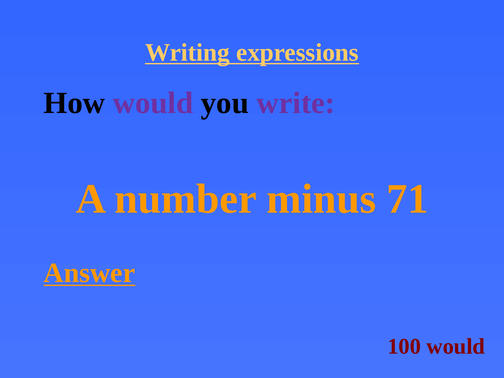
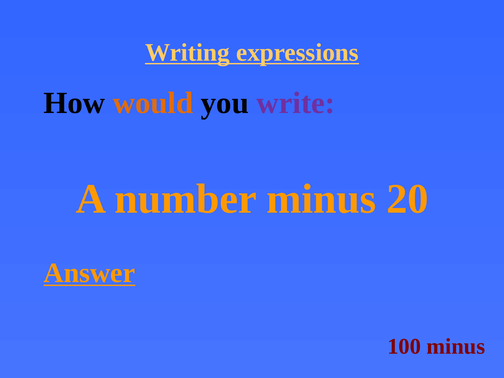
would at (153, 103) colour: purple -> orange
71: 71 -> 20
100 would: would -> minus
